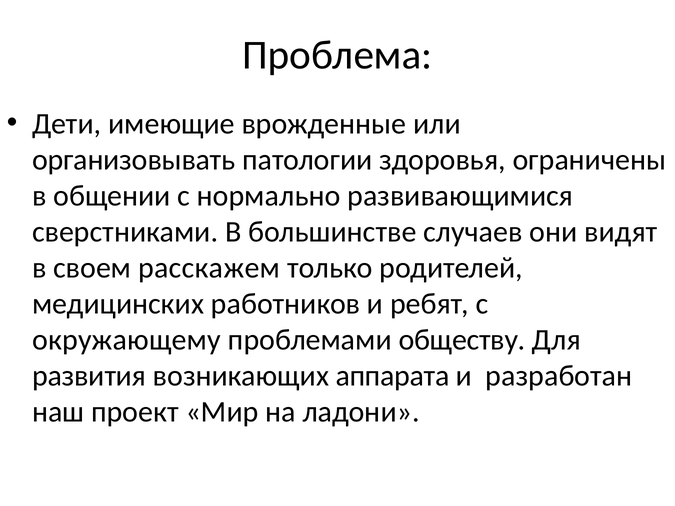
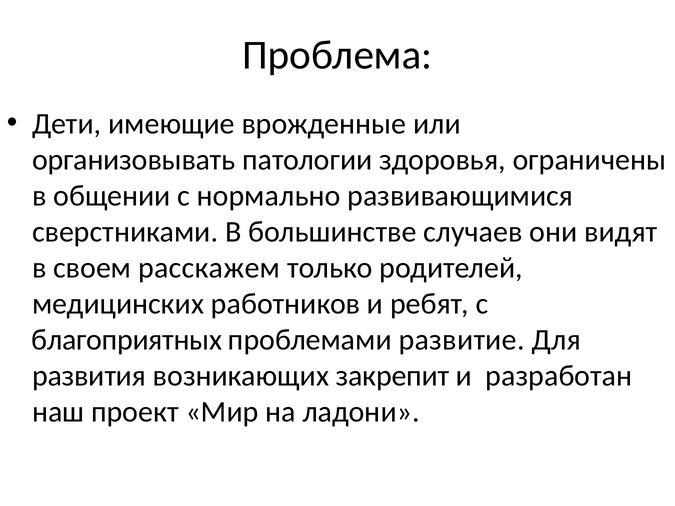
окружающему: окружающему -> благоприятных
обществу: обществу -> развитие
аппарата: аппарата -> закрепит
